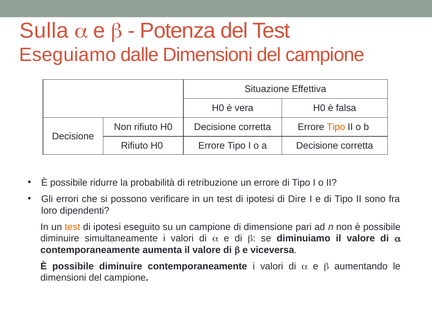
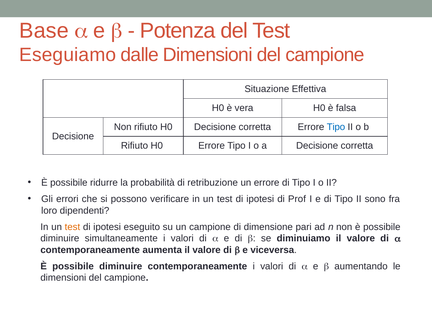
Sulla: Sulla -> Base
Tipo at (336, 127) colour: orange -> blue
Dire: Dire -> Prof
